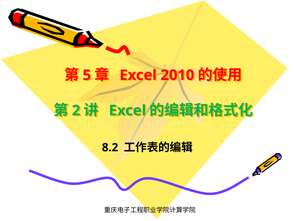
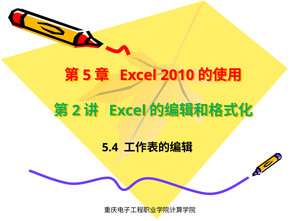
8.2: 8.2 -> 5.4
